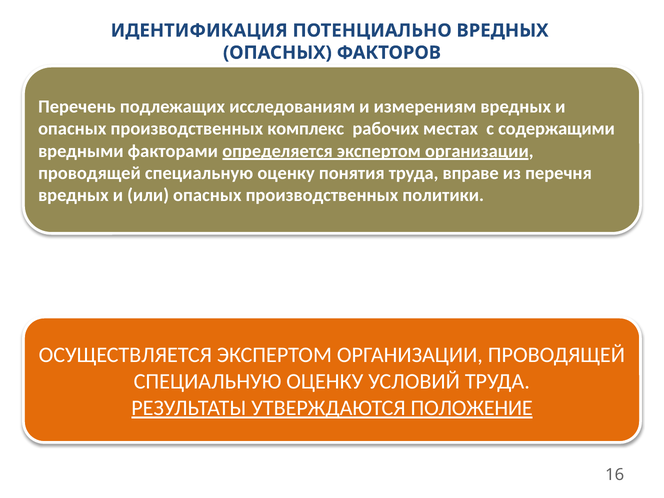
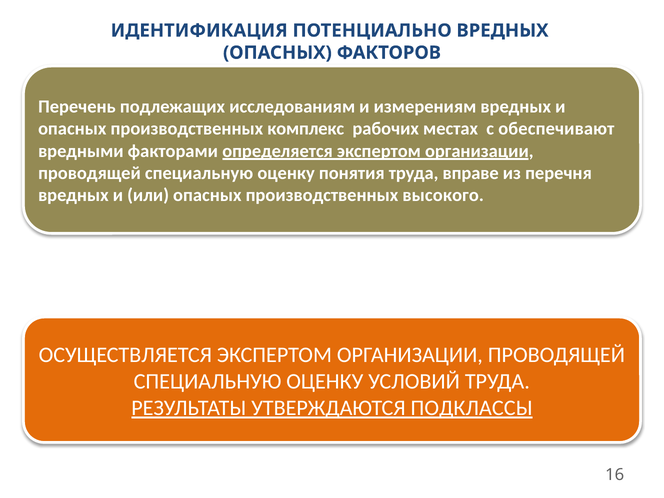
содержащими: содержащими -> обеспечивают
политики: политики -> высокого
ПОЛОЖЕНИЕ: ПОЛОЖЕНИЕ -> ПОДКЛАССЫ
